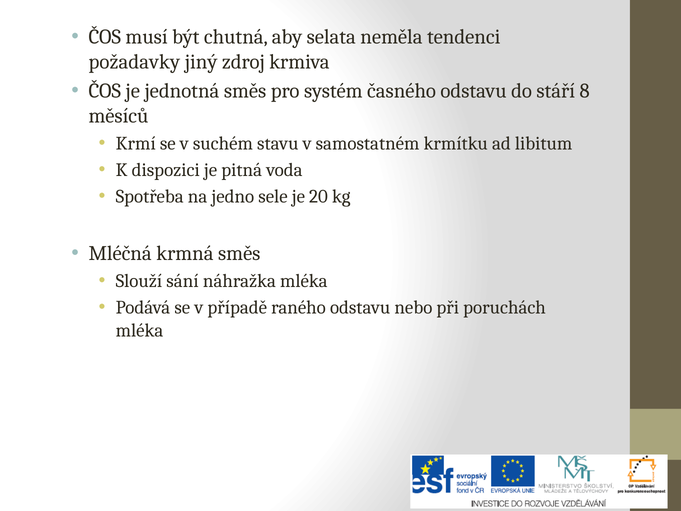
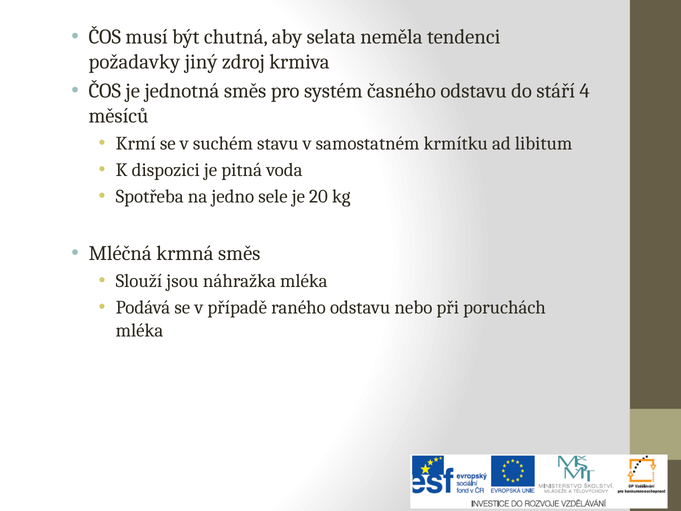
8: 8 -> 4
sání: sání -> jsou
